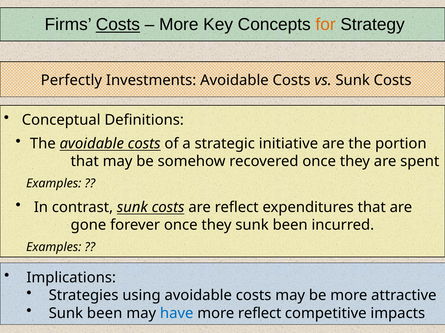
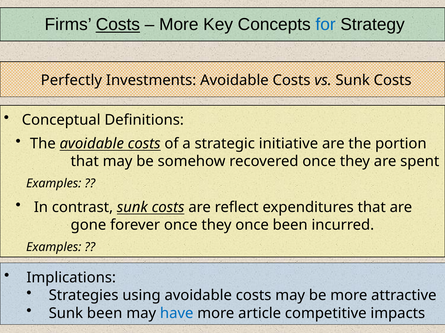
for colour: orange -> blue
they sunk: sunk -> once
more reflect: reflect -> article
